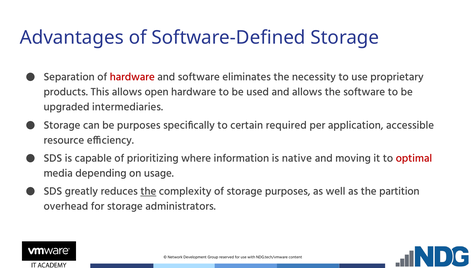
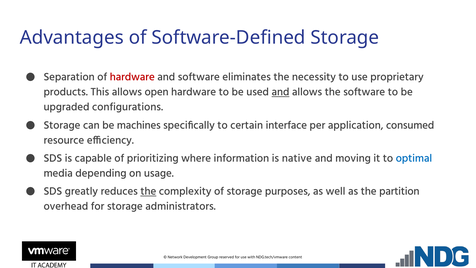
and at (280, 92) underline: none -> present
intermediaries: intermediaries -> configurations
be purposes: purposes -> machines
required: required -> interface
accessible: accessible -> consumed
optimal colour: red -> blue
